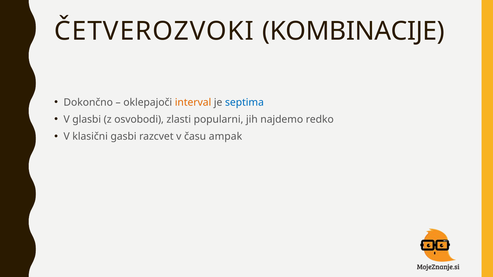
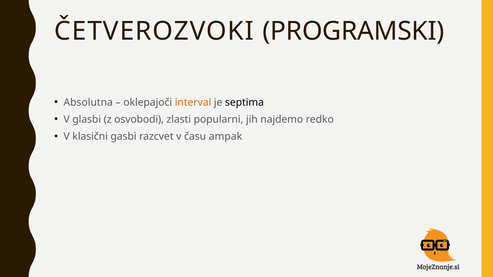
KOMBINACIJE: KOMBINACIJE -> PROGRAMSKI
Dokončno: Dokončno -> Absolutna
septima colour: blue -> black
